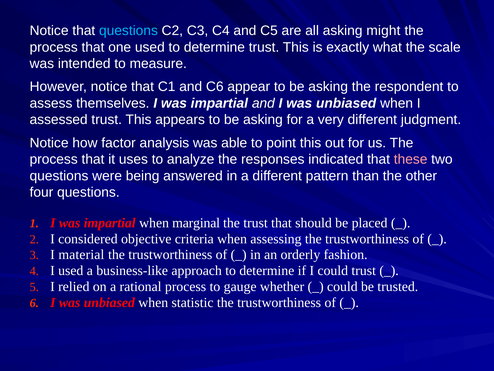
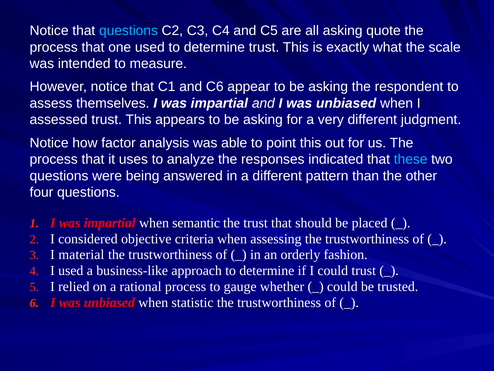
might: might -> quote
these colour: pink -> light blue
marginal: marginal -> semantic
